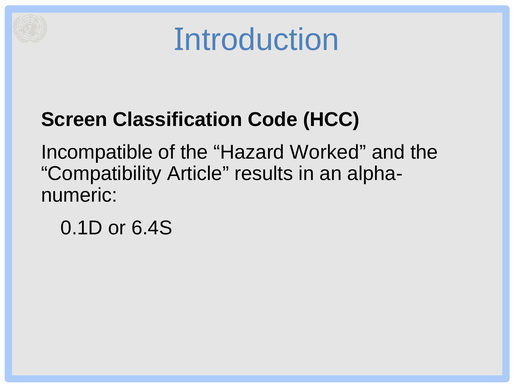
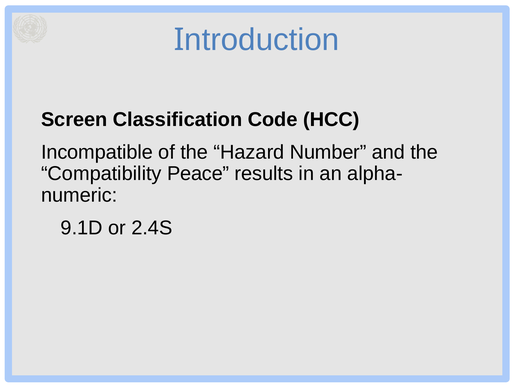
Worked: Worked -> Number
Article: Article -> Peace
0.1D: 0.1D -> 9.1D
6.4S: 6.4S -> 2.4S
